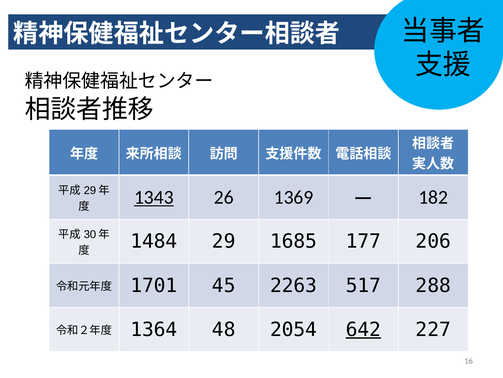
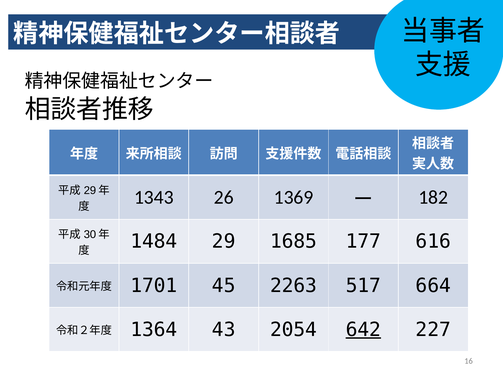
1343 underline: present -> none
206: 206 -> 616
288: 288 -> 664
48: 48 -> 43
